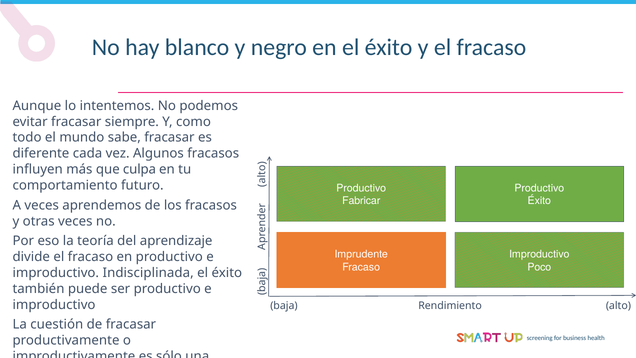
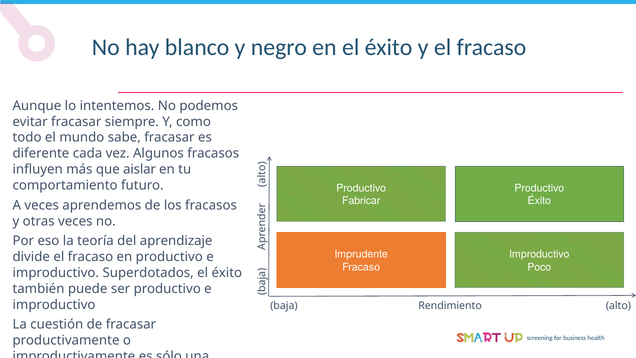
culpa: culpa -> aislar
Indisciplinada: Indisciplinada -> Superdotados
